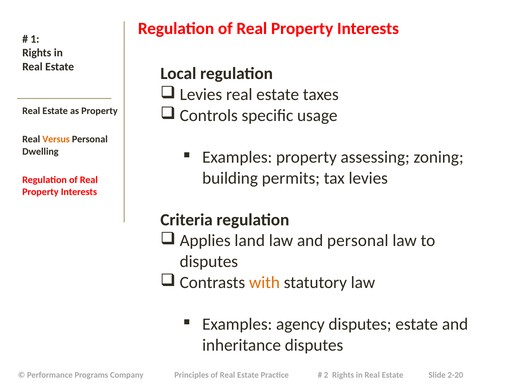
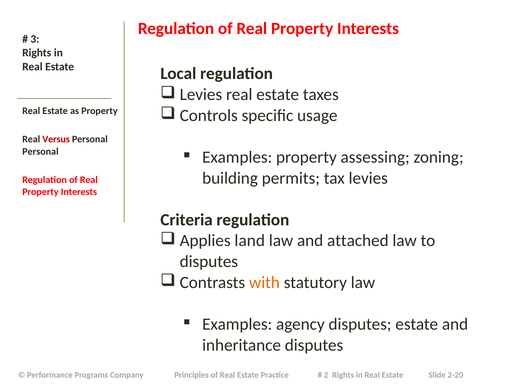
1: 1 -> 3
Versus colour: orange -> red
Dwelling at (40, 152): Dwelling -> Personal
and personal: personal -> attached
